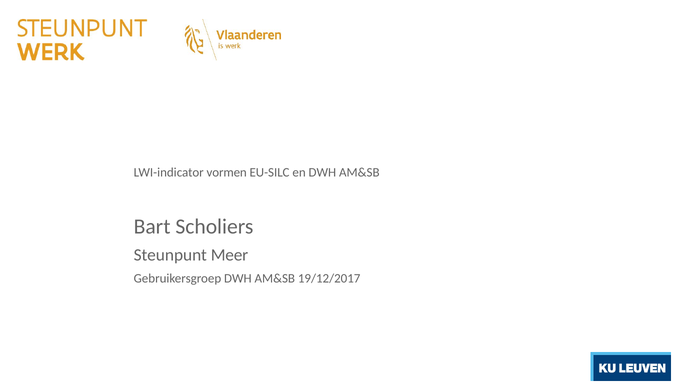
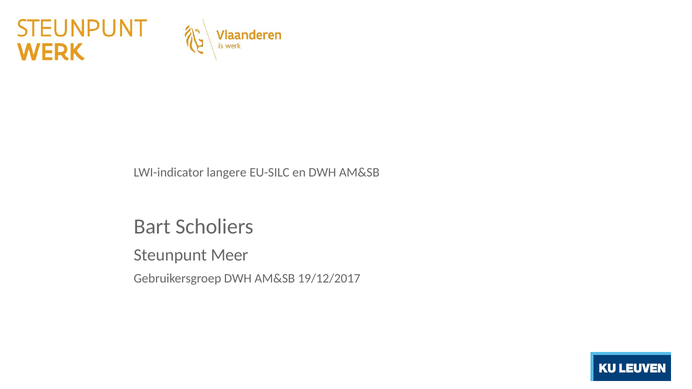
vormen: vormen -> langere
